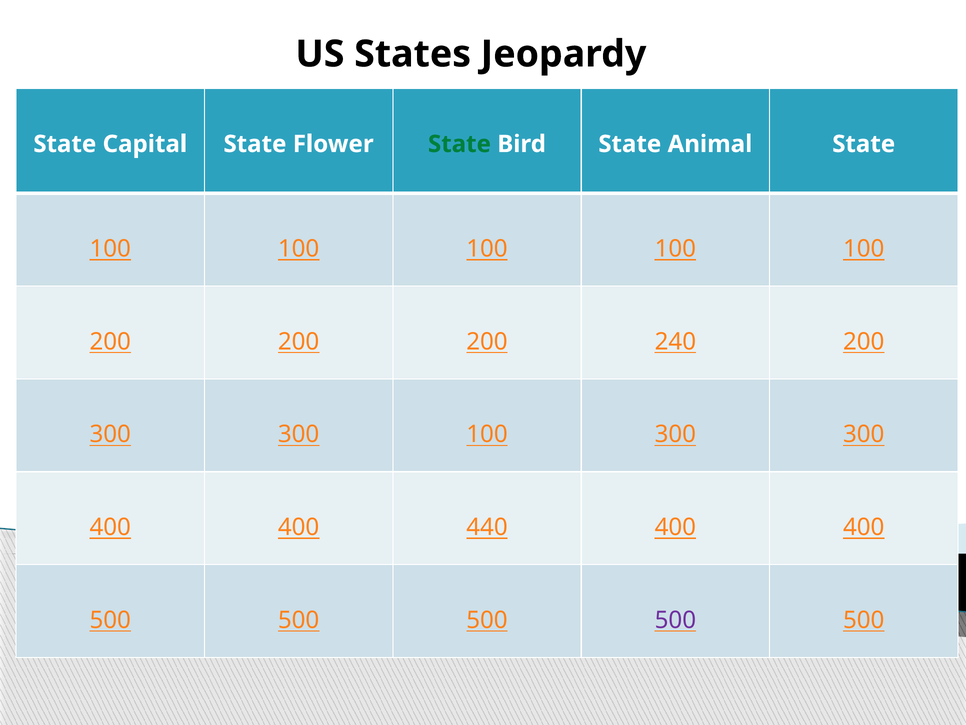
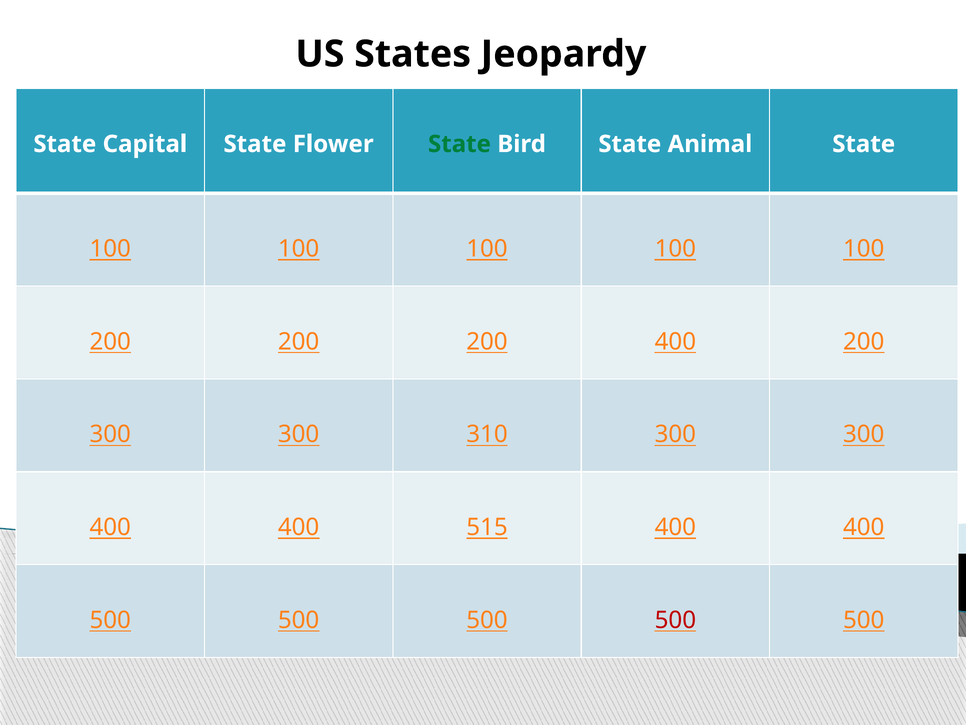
200 240: 240 -> 400
300 100: 100 -> 310
440: 440 -> 515
500 at (675, 620) colour: purple -> red
